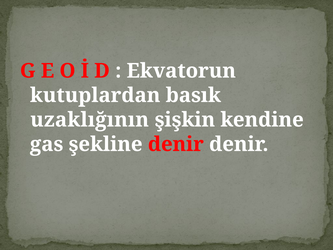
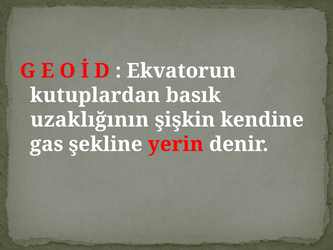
şekline denir: denir -> yerin
